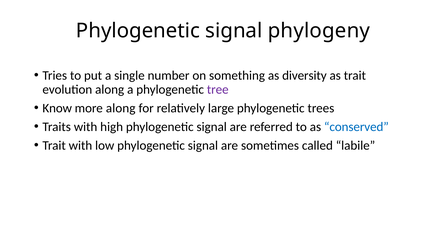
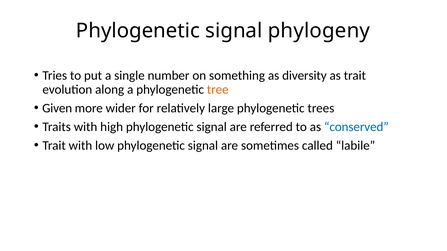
tree colour: purple -> orange
Know: Know -> Given
more along: along -> wider
